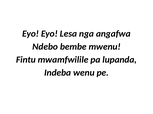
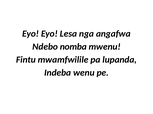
bembe: bembe -> nomba
